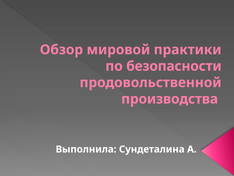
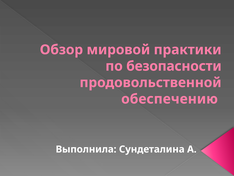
производства: производства -> обеспечению
